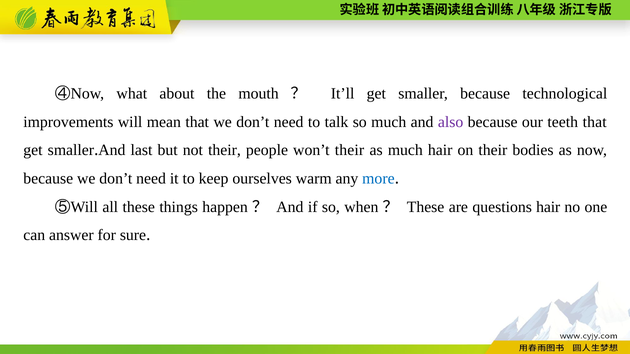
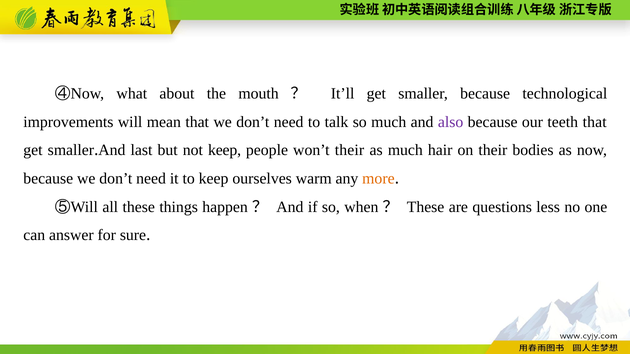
not their: their -> keep
more colour: blue -> orange
questions hair: hair -> less
